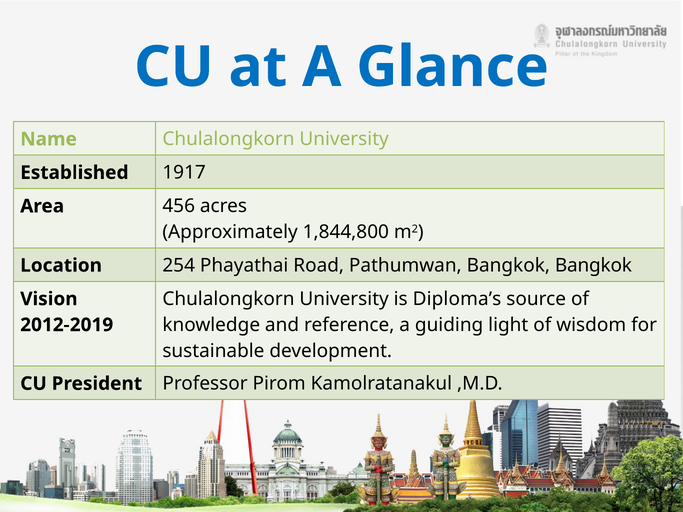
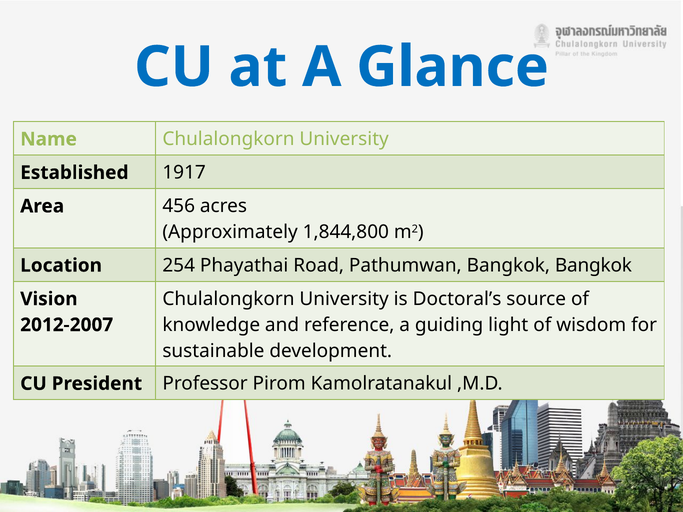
Diploma’s: Diploma’s -> Doctoral’s
2012-2019: 2012-2019 -> 2012-2007
